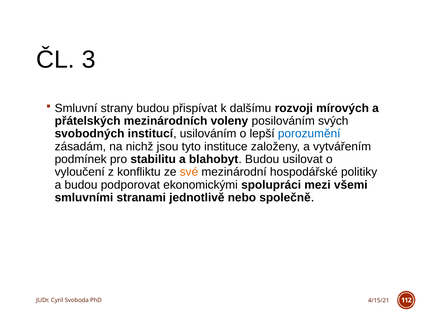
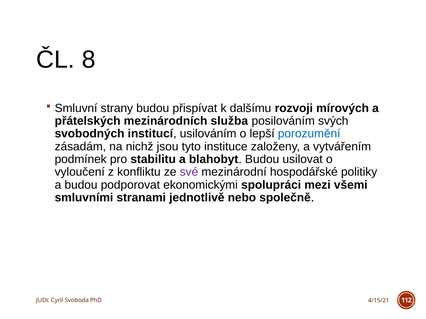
3: 3 -> 8
voleny: voleny -> služba
své colour: orange -> purple
